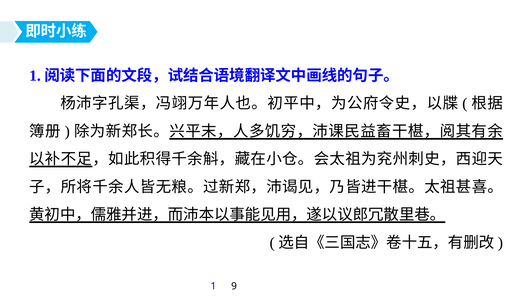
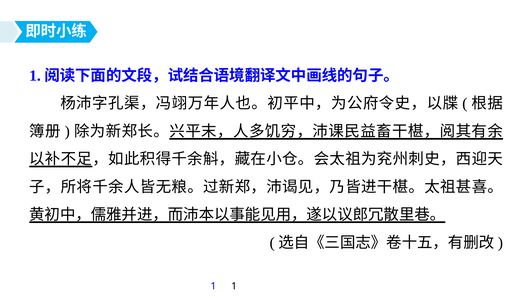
1 9: 9 -> 1
